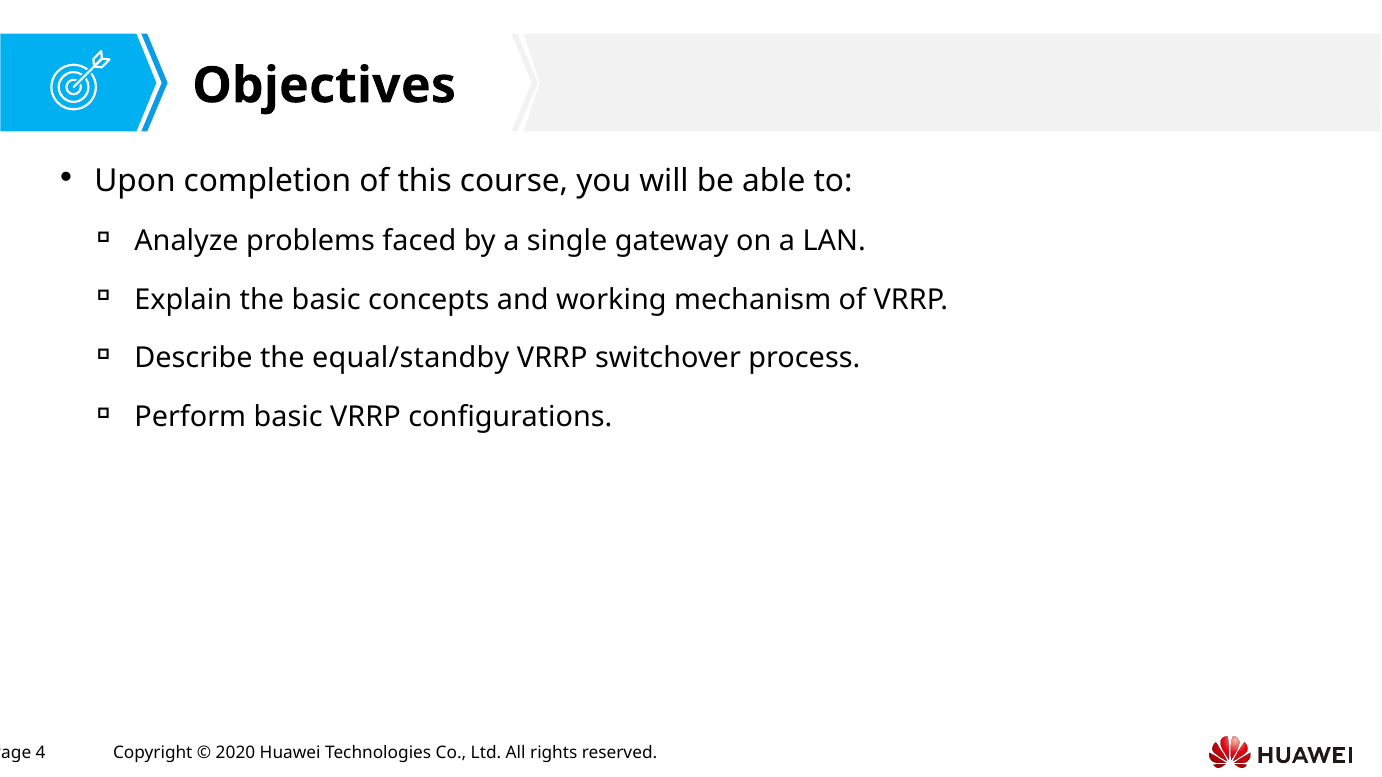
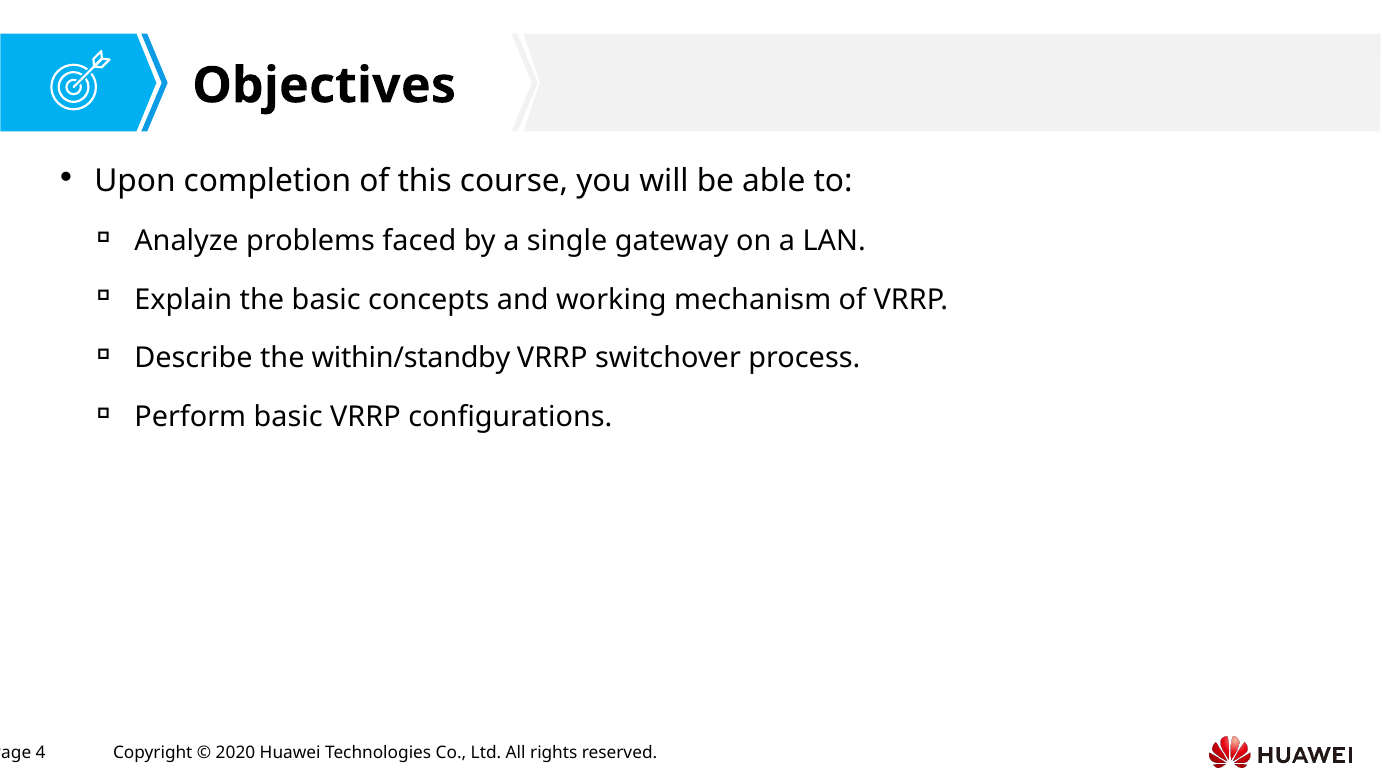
equal/standby: equal/standby -> within/standby
